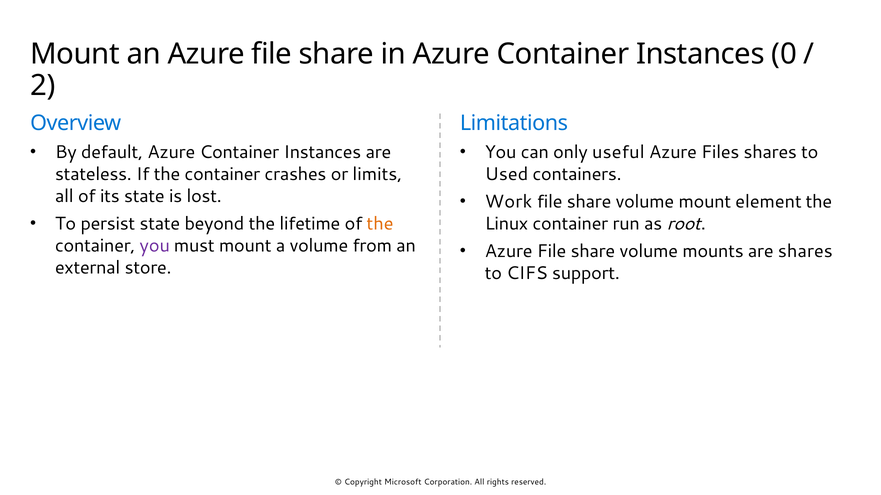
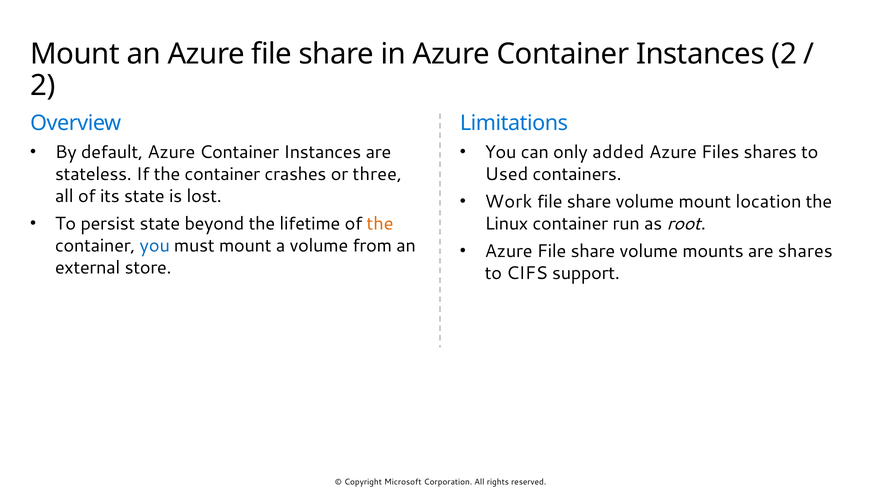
Instances 0: 0 -> 2
useful: useful -> added
limits: limits -> three
element: element -> location
you at (155, 246) colour: purple -> blue
